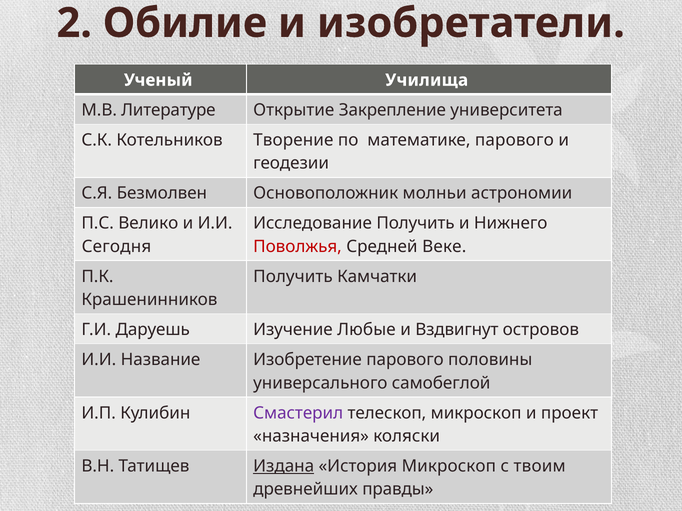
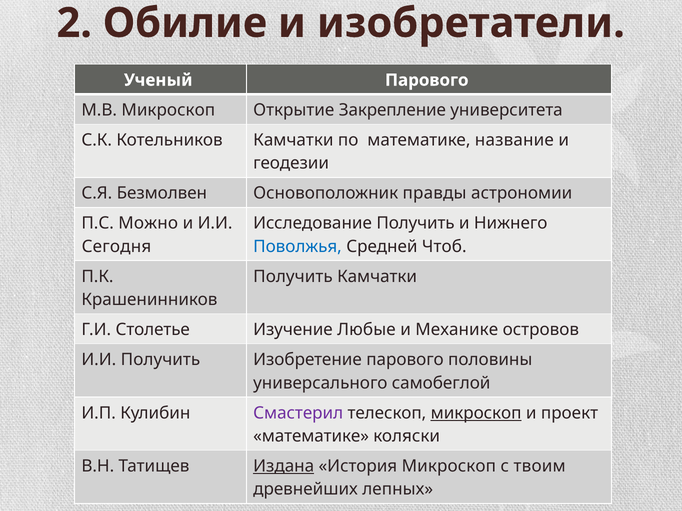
Ученый Училища: Училища -> Парового
М.В Литературе: Литературе -> Микроскоп
Котельников Творение: Творение -> Камчатки
математике парового: парового -> название
молньи: молньи -> правды
Велико: Велико -> Можно
Поволжья colour: red -> blue
Веке: Веке -> Чтоб
Даруешь: Даруешь -> Столетье
Вздвигнут: Вздвигнут -> Механике
И.И Название: Название -> Получить
микроскоп at (476, 413) underline: none -> present
назначения at (311, 437): назначения -> математике
правды: правды -> лепных
